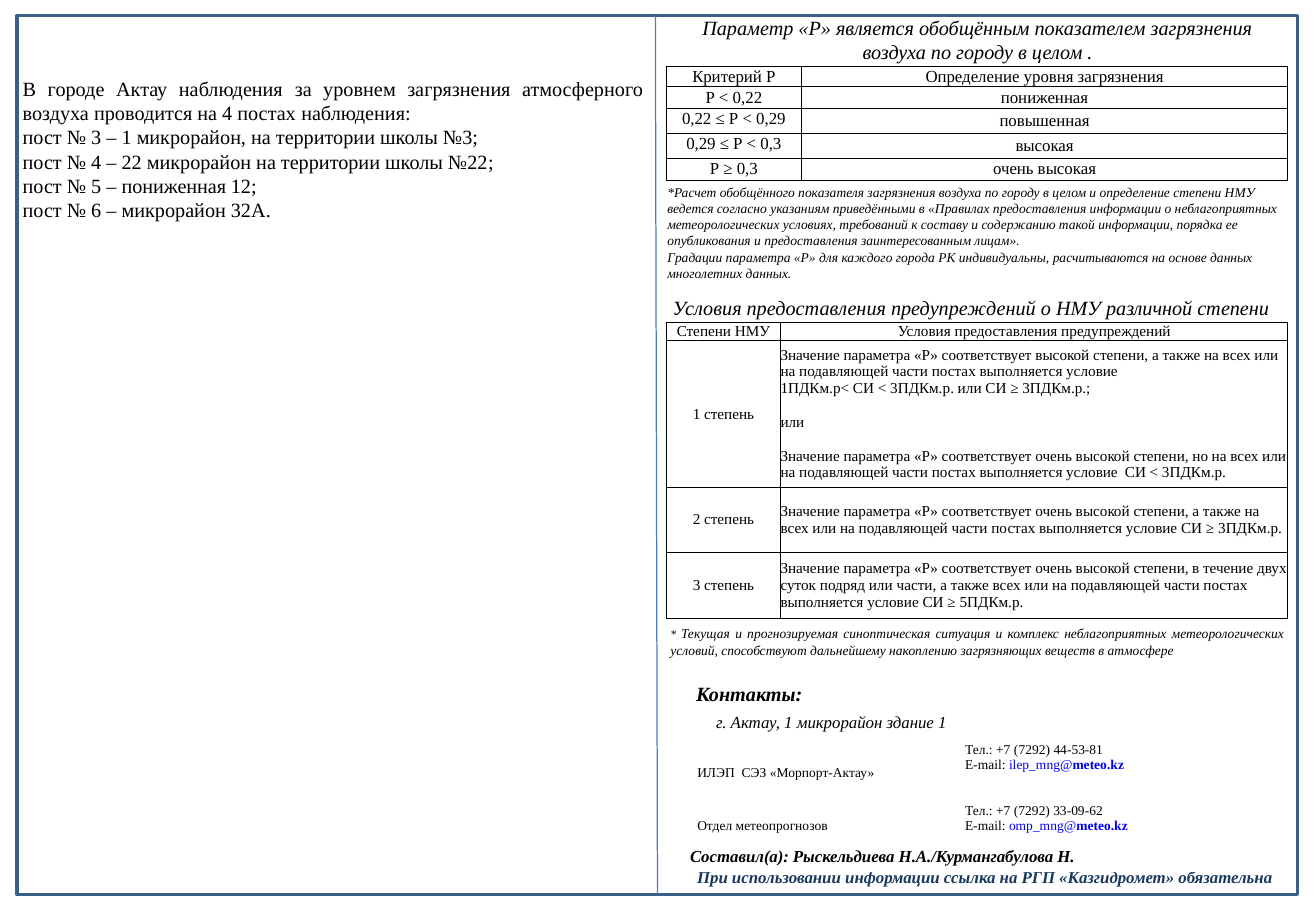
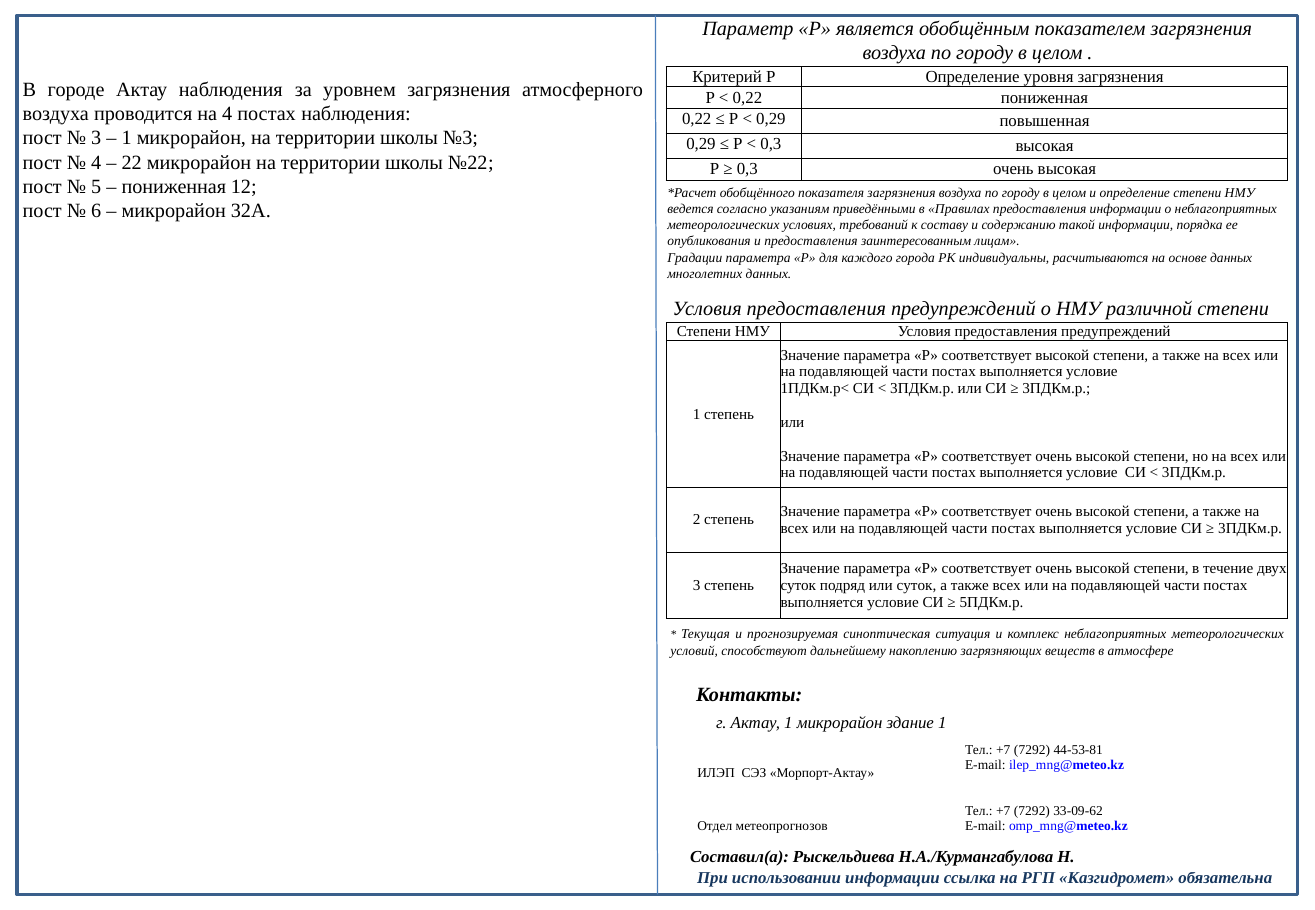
или части: части -> суток
